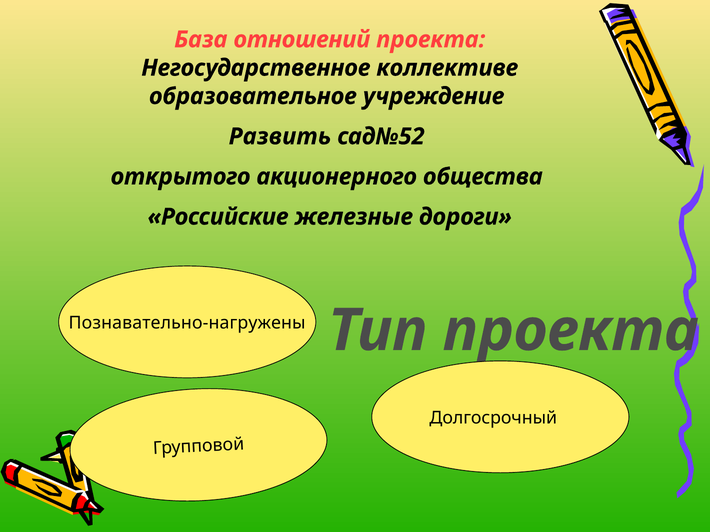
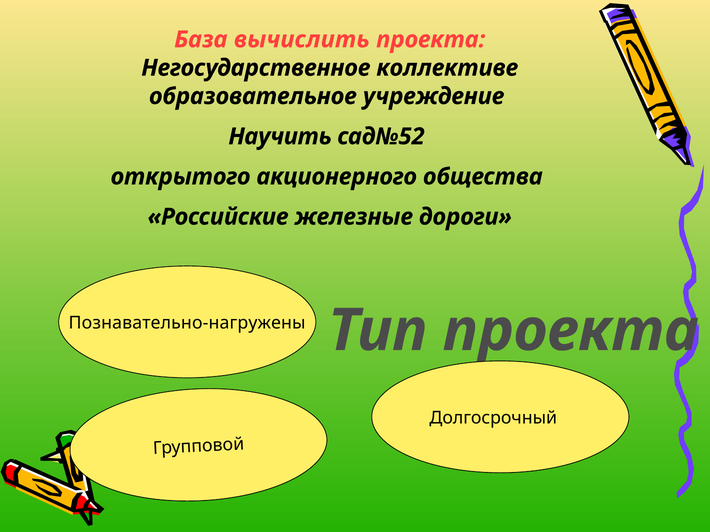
отношений: отношений -> вычислить
Развить: Развить -> Научить
